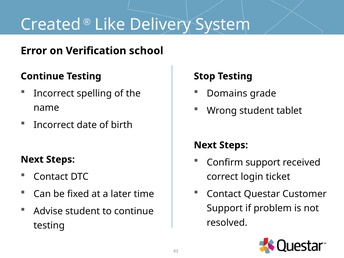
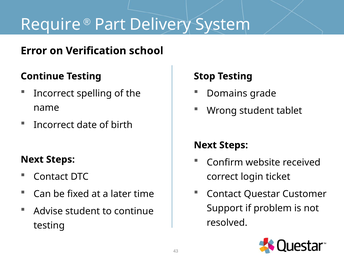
Created: Created -> Require
Like: Like -> Part
Confirm support: support -> website
